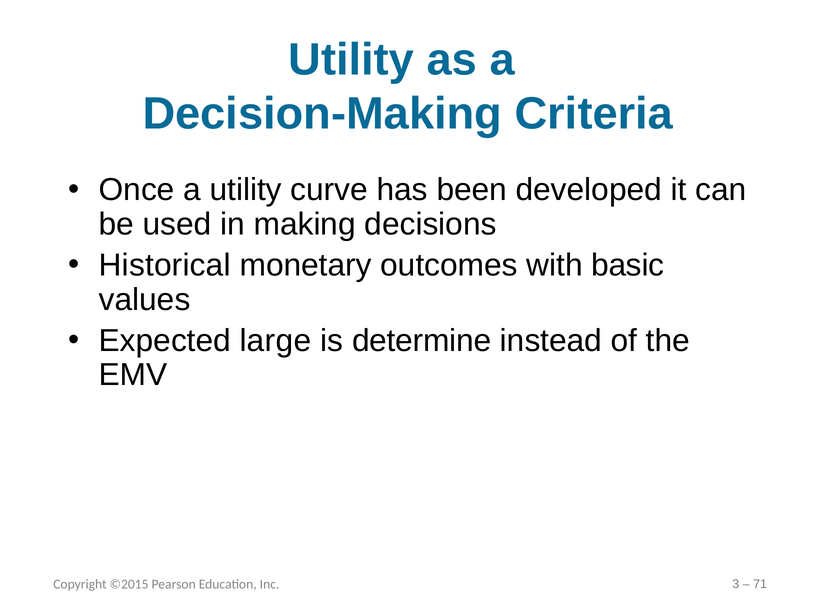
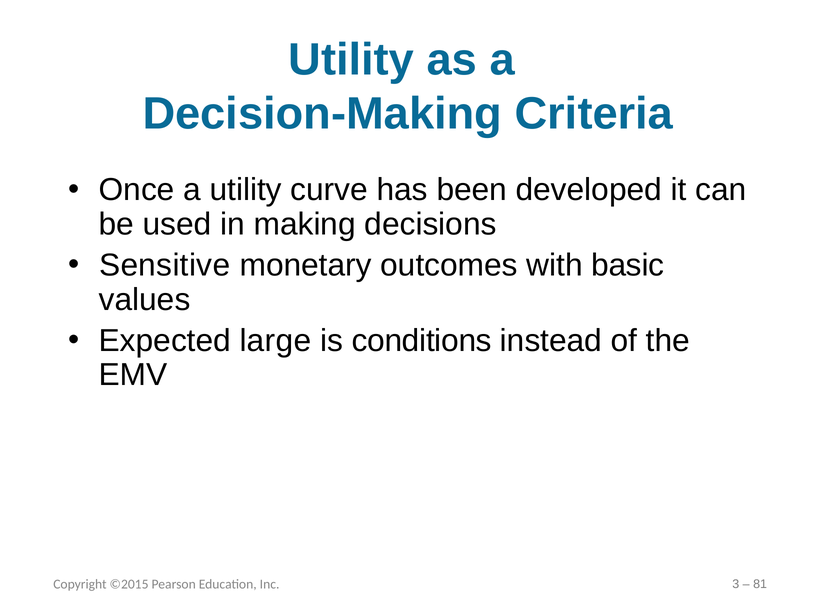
Historical: Historical -> Sensitive
determine: determine -> conditions
71: 71 -> 81
